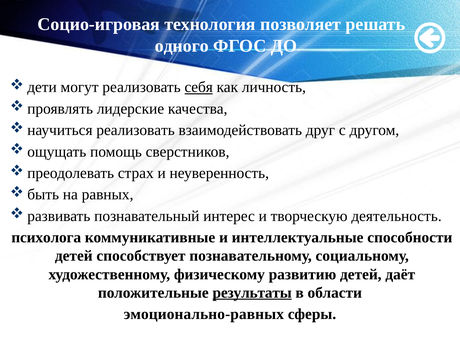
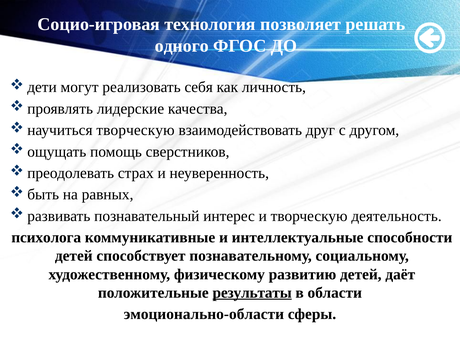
себя underline: present -> none
реализовать at (136, 130): реализовать -> творческую
эмоционально-равных: эмоционально-равных -> эмоционально-области
